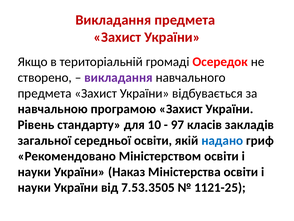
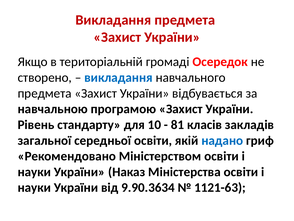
викладання at (118, 77) colour: purple -> blue
97: 97 -> 81
7.53.3505: 7.53.3505 -> 9.90.3634
1121-25: 1121-25 -> 1121-63
